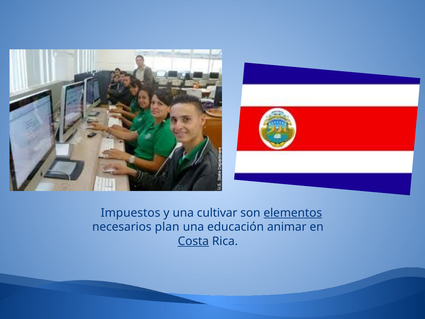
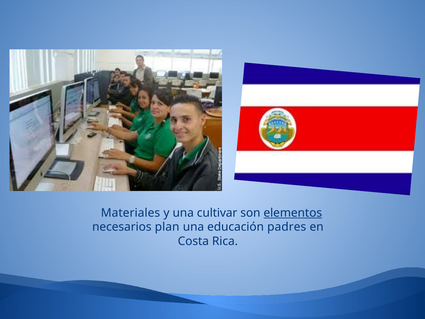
Impuestos: Impuestos -> Materiales
animar: animar -> padres
Costa underline: present -> none
